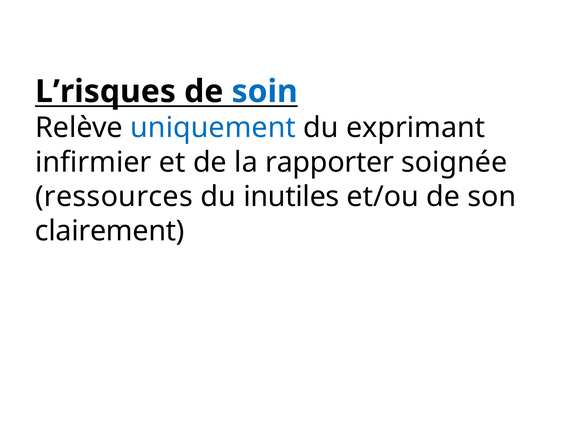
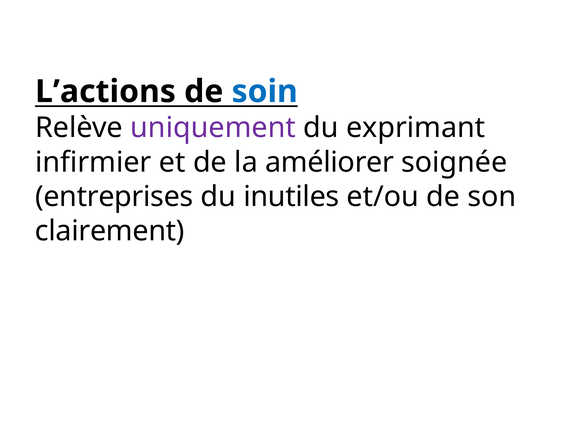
L’risques: L’risques -> L’actions
uniquement colour: blue -> purple
rapporter: rapporter -> améliorer
ressources: ressources -> entreprises
